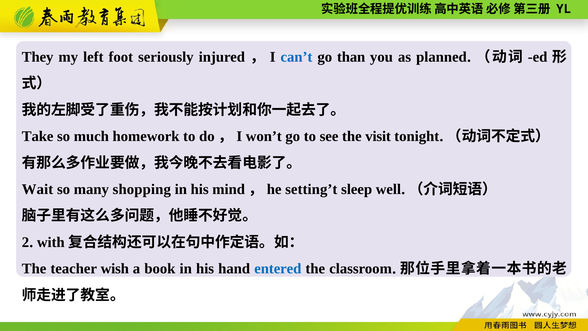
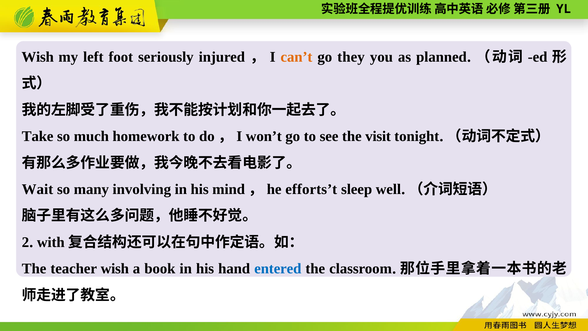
They at (38, 57): They -> Wish
can’t colour: blue -> orange
than: than -> they
shopping: shopping -> involving
setting’t: setting’t -> efforts’t
